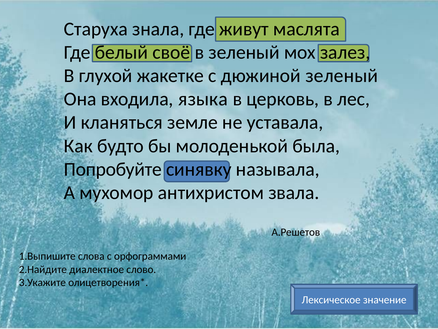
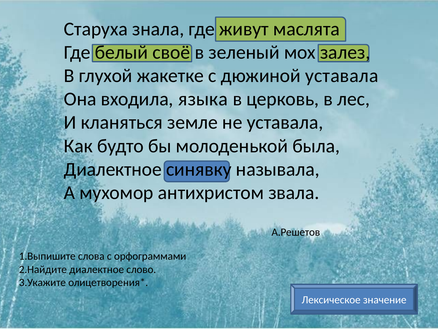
дюжиной зеленый: зеленый -> уставала
Попробуйте at (113, 169): Попробуйте -> Диалектное
